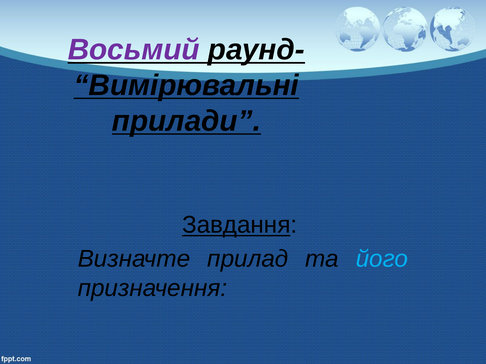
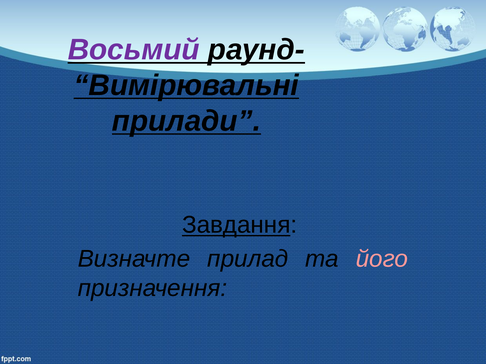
його colour: light blue -> pink
